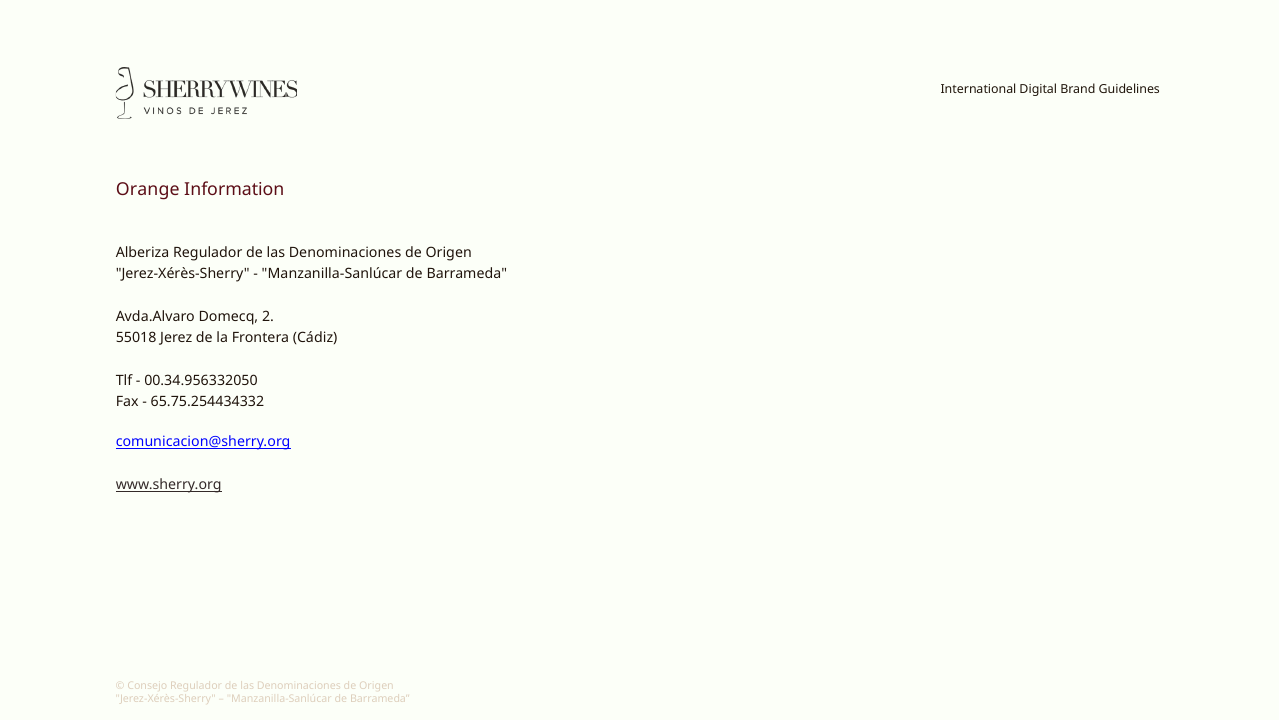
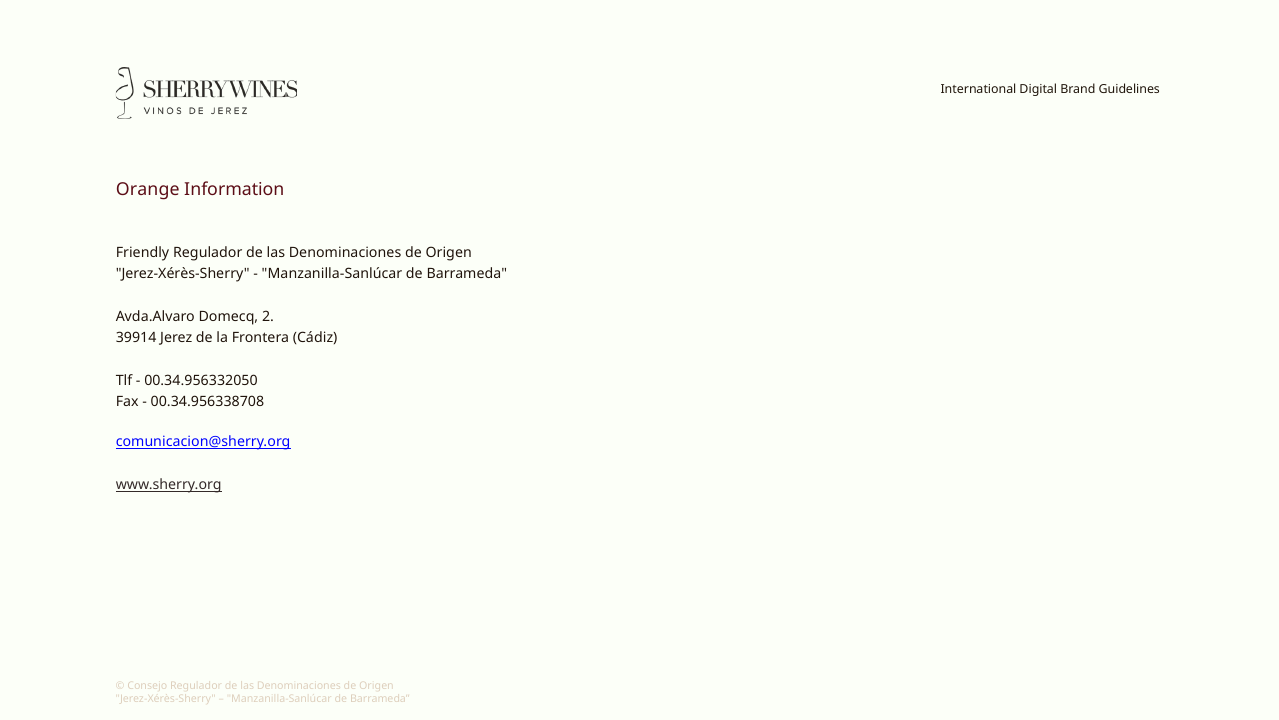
Alberiza: Alberiza -> Friendly
55018: 55018 -> 39914
65.75.254434332: 65.75.254434332 -> 00.34.956338708
